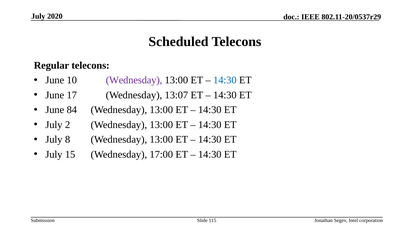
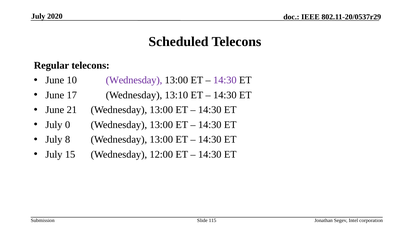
14:30 at (225, 80) colour: blue -> purple
13:07: 13:07 -> 13:10
84: 84 -> 21
2: 2 -> 0
17:00: 17:00 -> 12:00
